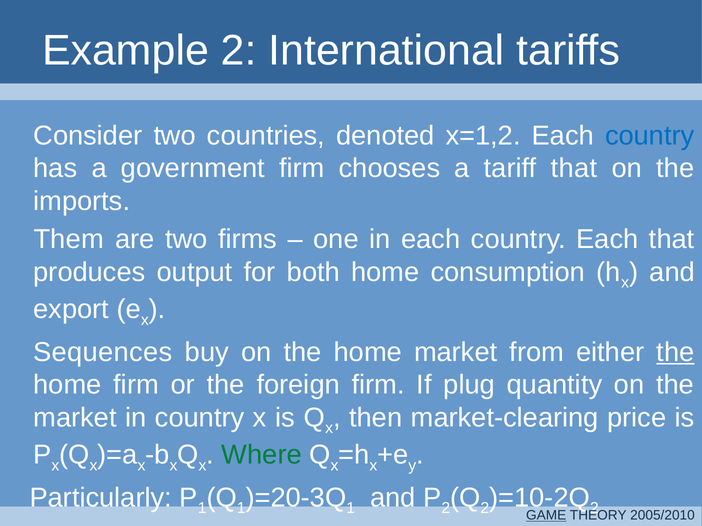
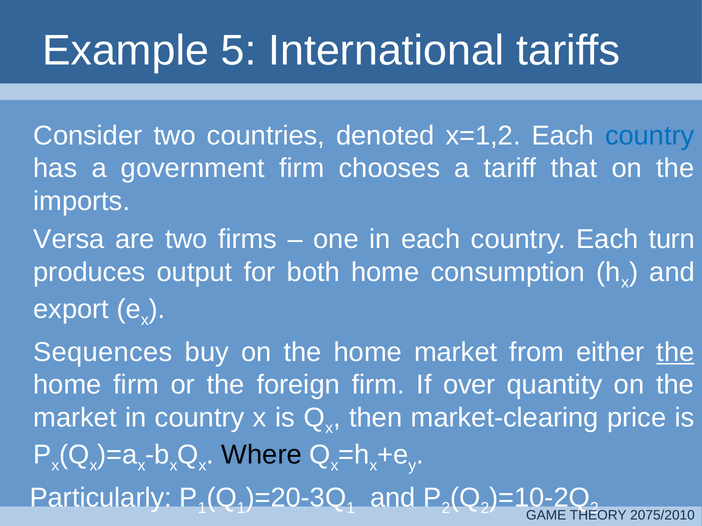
Example 2: 2 -> 5
Them: Them -> Versa
Each that: that -> turn
plug: plug -> over
Where colour: green -> black
GAME underline: present -> none
2005/2010: 2005/2010 -> 2075/2010
